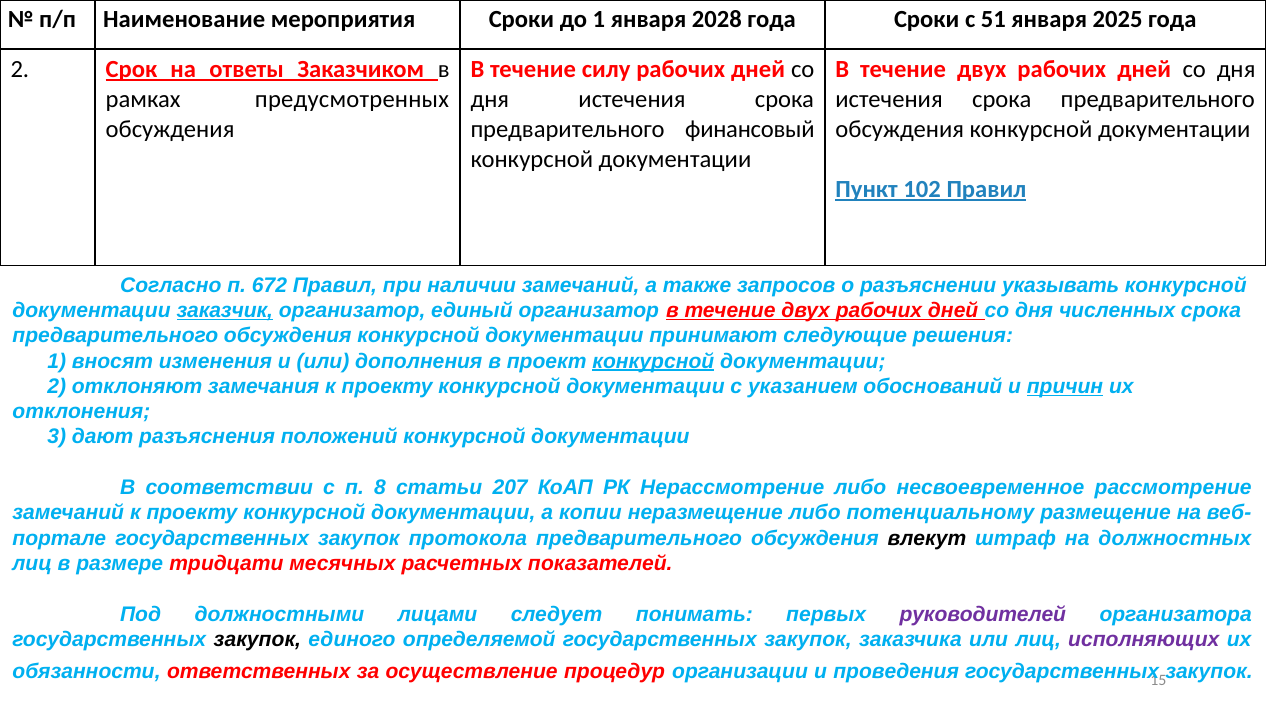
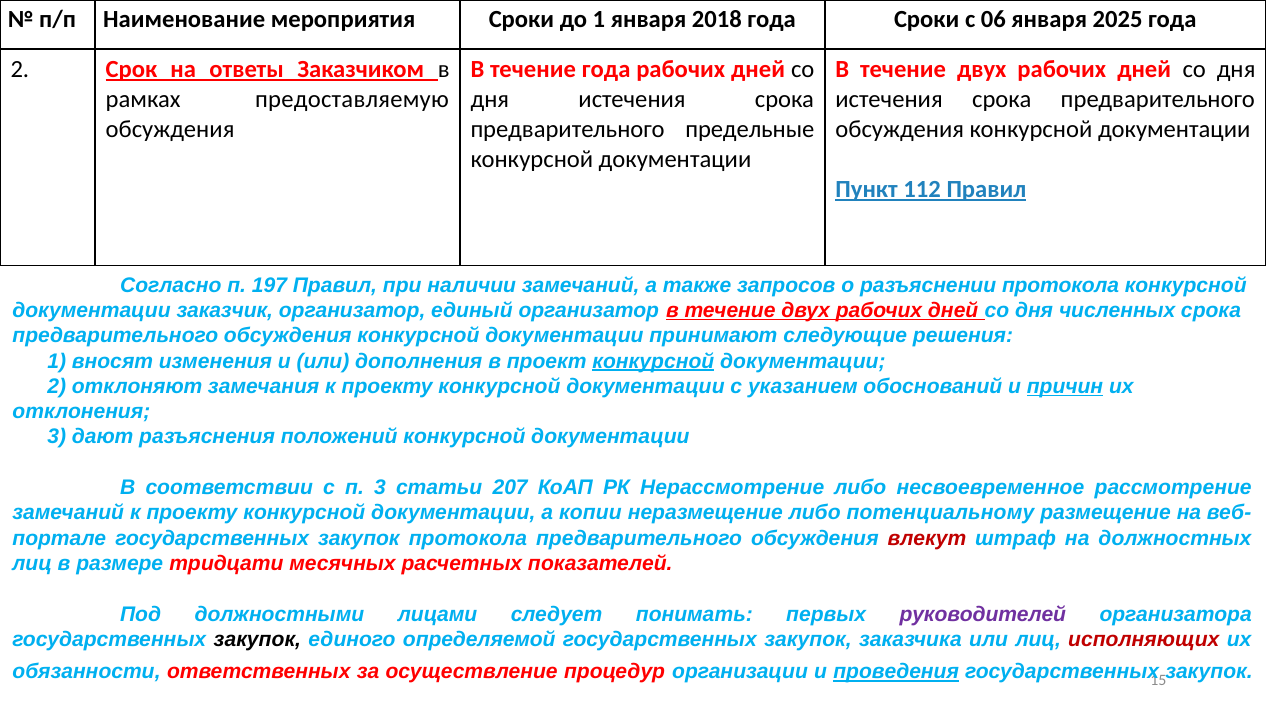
2028: 2028 -> 2018
51: 51 -> 06
течение силу: силу -> года
предусмотренных: предусмотренных -> предоставляемую
финансовый: финансовый -> предельные
102: 102 -> 112
672: 672 -> 197
разъяснении указывать: указывать -> протокола
заказчик underline: present -> none
п 8: 8 -> 3
влекут colour: black -> red
исполняющих colour: purple -> red
проведения underline: none -> present
